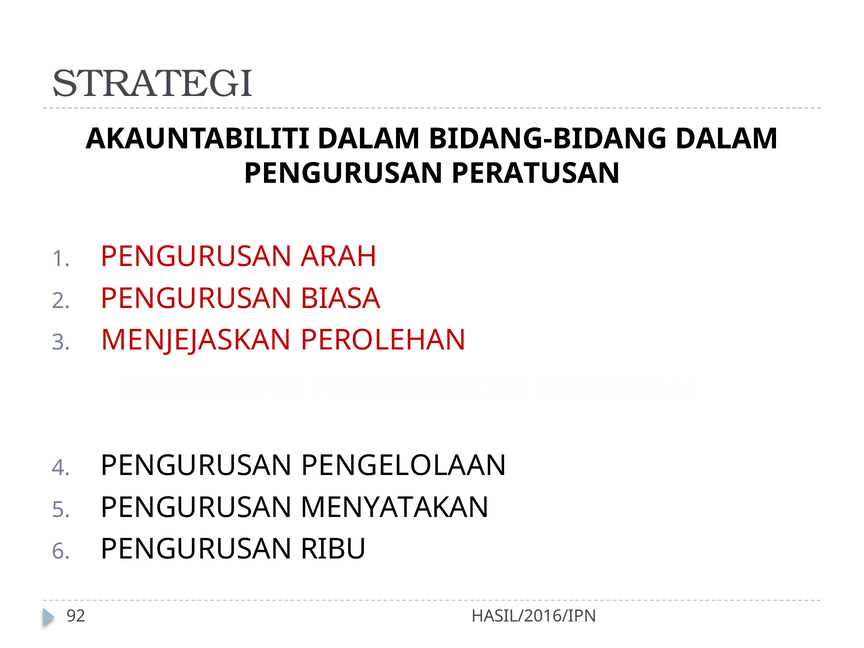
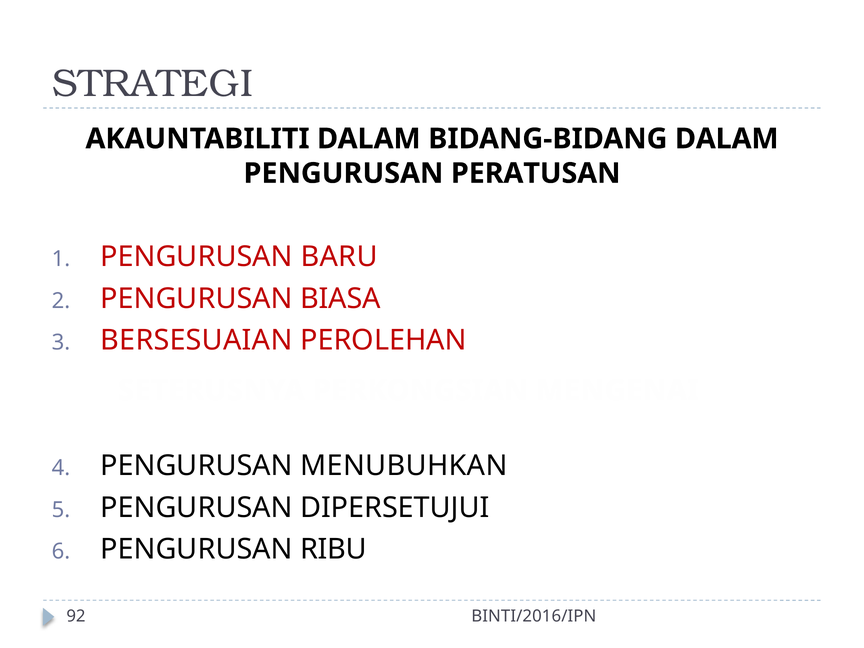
ARAH: ARAH -> BARU
MENJEJASKAN: MENJEJASKAN -> BERSESUAIAN
PENGELOLAAN: PENGELOLAAN -> MENUBUHKAN
MENYATAKAN: MENYATAKAN -> DIPERSETUJUI
HASIL/2016/IPN: HASIL/2016/IPN -> BINTI/2016/IPN
